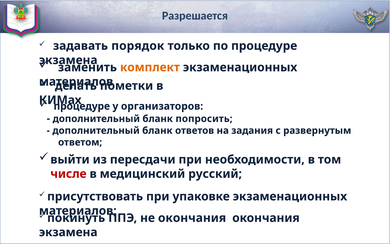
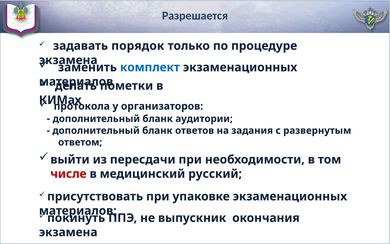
комплект colour: orange -> blue
процедуре at (82, 106): процедуре -> протокола
попросить: попросить -> аудитории
не окончания: окончания -> выпускник
